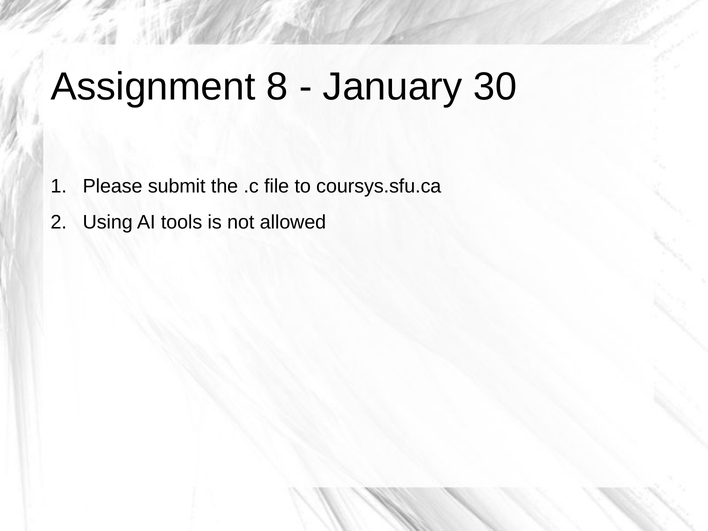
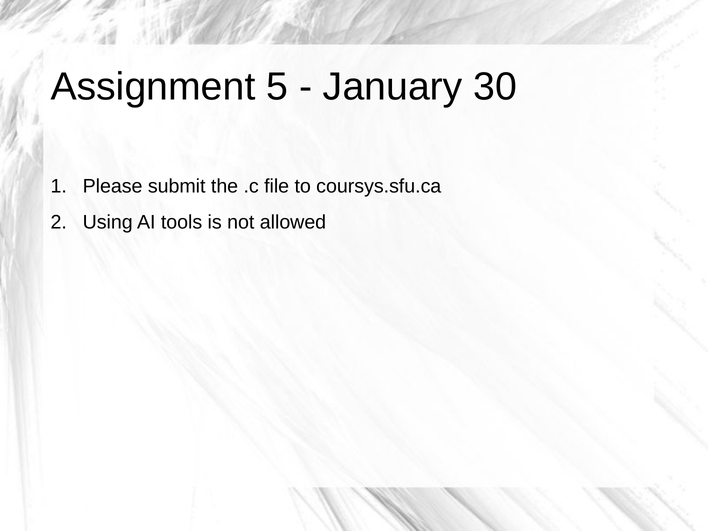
8: 8 -> 5
